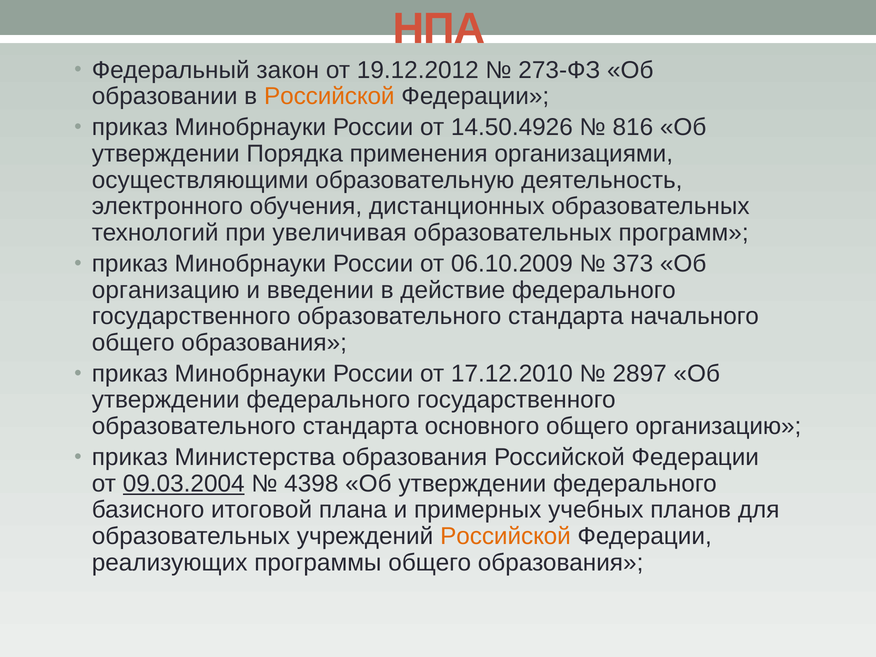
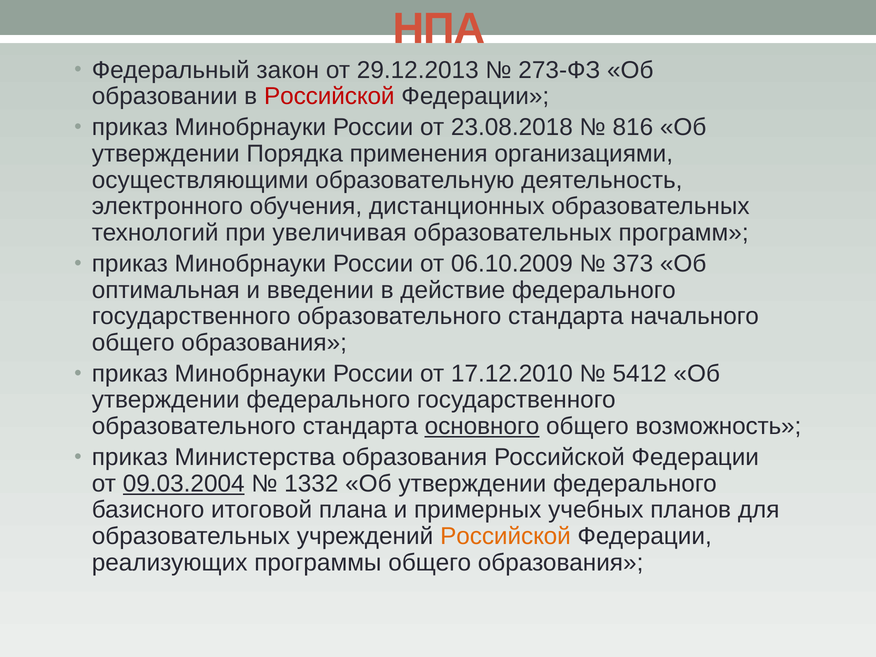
19.12.2012: 19.12.2012 -> 29.12.2013
Российской at (329, 96) colour: orange -> red
14.50.4926: 14.50.4926 -> 23.08.2018
организацию at (166, 290): организацию -> оптимальная
2897: 2897 -> 5412
основного underline: none -> present
общего организацию: организацию -> возможность
4398: 4398 -> 1332
